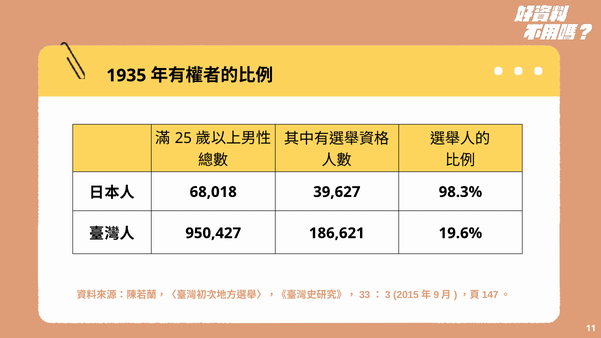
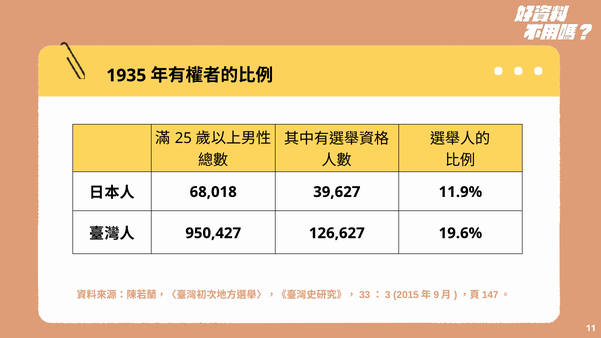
98.3%: 98.3% -> 11.9%
186,621: 186,621 -> 126,627
